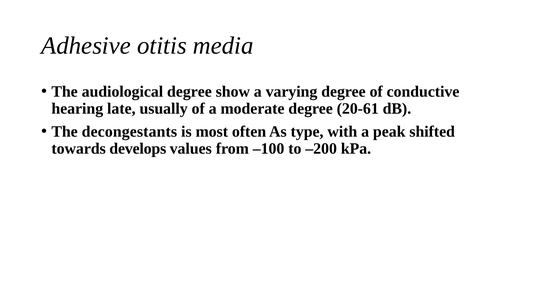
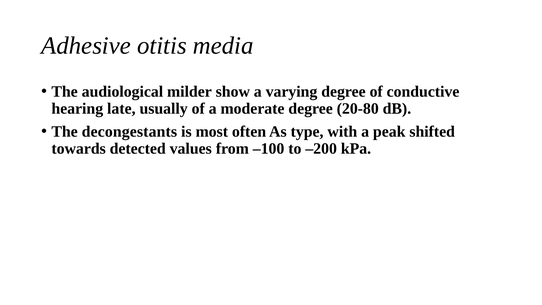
audiological degree: degree -> milder
20-61: 20-61 -> 20-80
develops: develops -> detected
